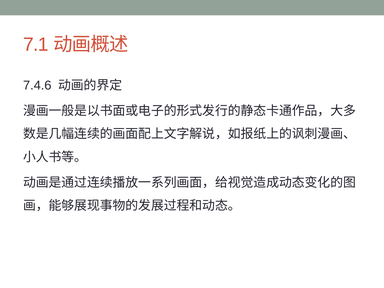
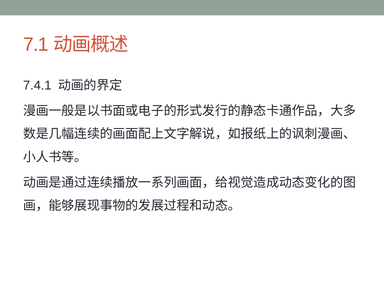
7.4.6: 7.4.6 -> 7.4.1
